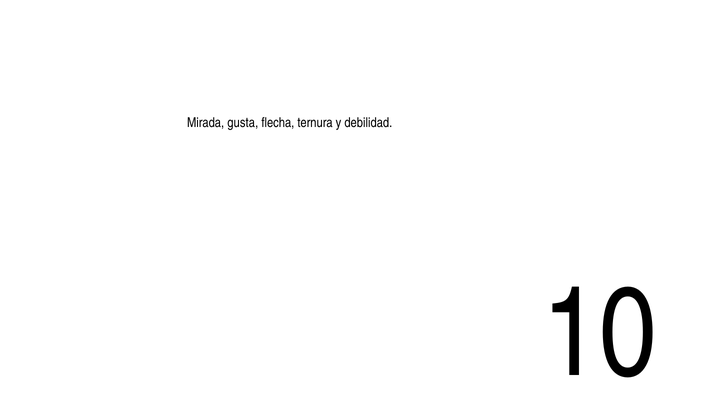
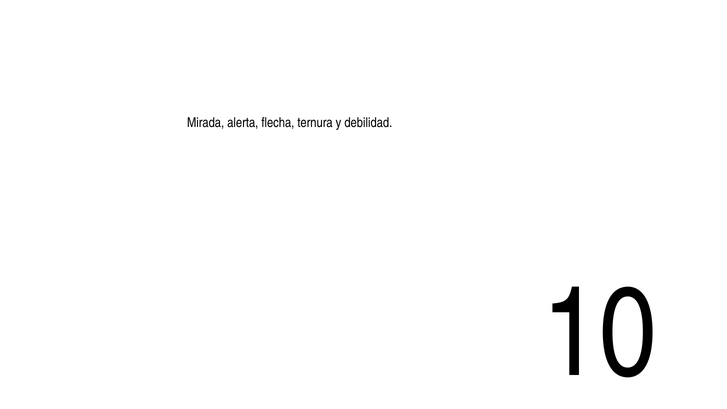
gusta: gusta -> alerta
